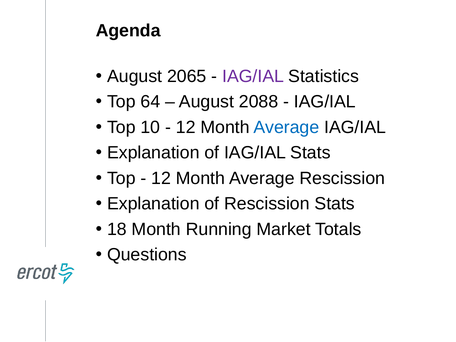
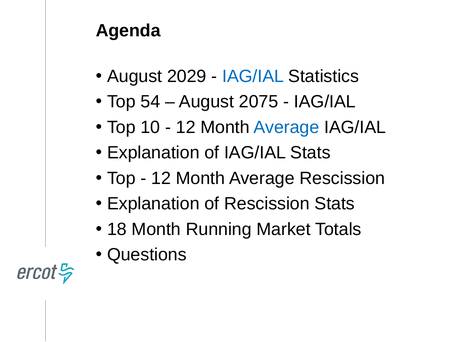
2065: 2065 -> 2029
IAG/IAL at (253, 76) colour: purple -> blue
64: 64 -> 54
2088: 2088 -> 2075
